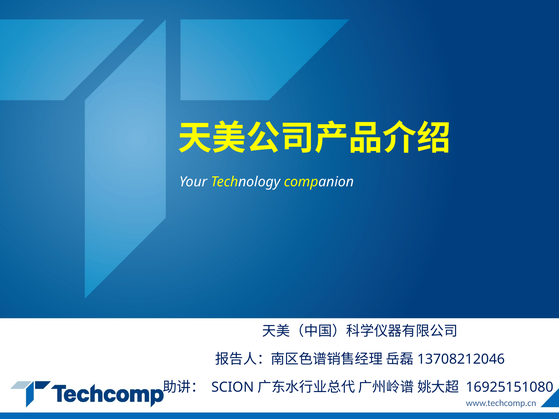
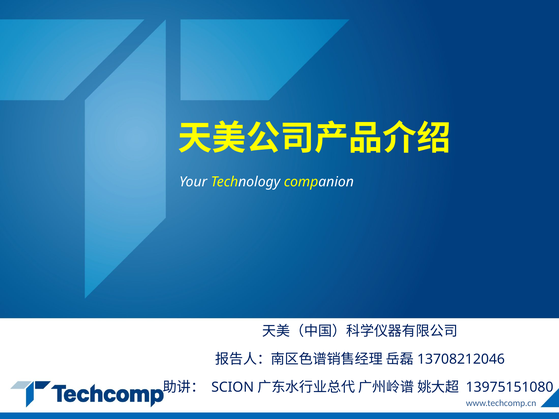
16925151080: 16925151080 -> 13975151080
